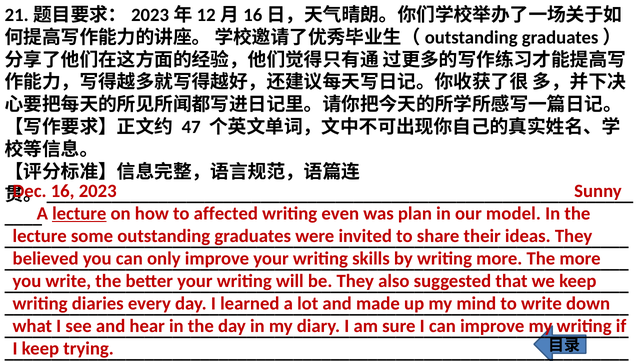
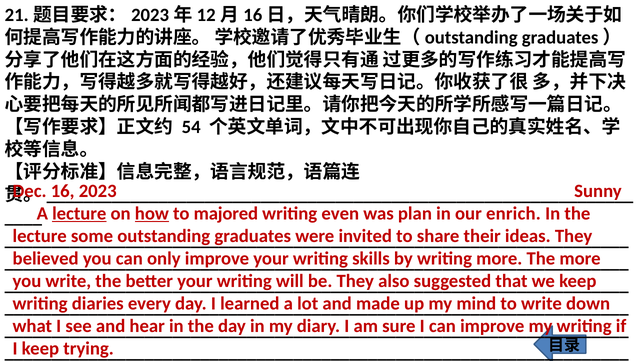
47: 47 -> 54
how underline: none -> present
affected: affected -> majored
model: model -> enrich
